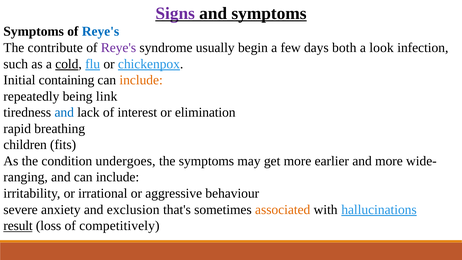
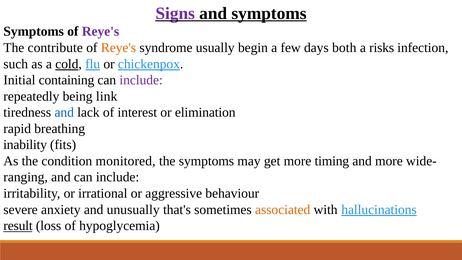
Reye's at (101, 32) colour: blue -> purple
Reye's at (118, 48) colour: purple -> orange
look: look -> risks
include at (141, 80) colour: orange -> purple
children: children -> inability
undergoes: undergoes -> monitored
earlier: earlier -> timing
exclusion: exclusion -> unusually
competitively: competitively -> hypoglycemia
